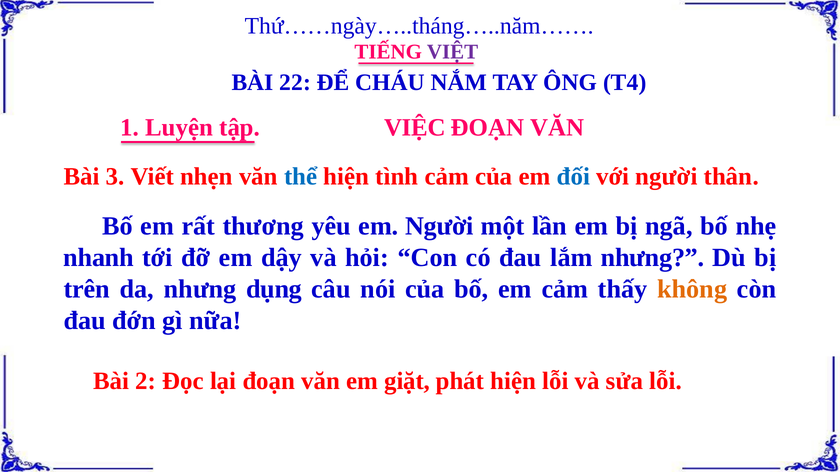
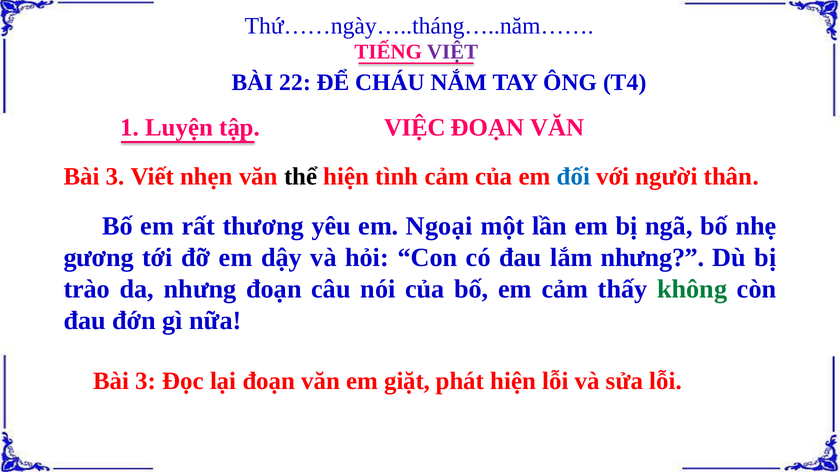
thể colour: blue -> black
em Người: Người -> Ngoại
nhanh: nhanh -> gương
trên: trên -> trào
nhưng dụng: dụng -> đoạn
không colour: orange -> green
2 at (146, 381): 2 -> 3
